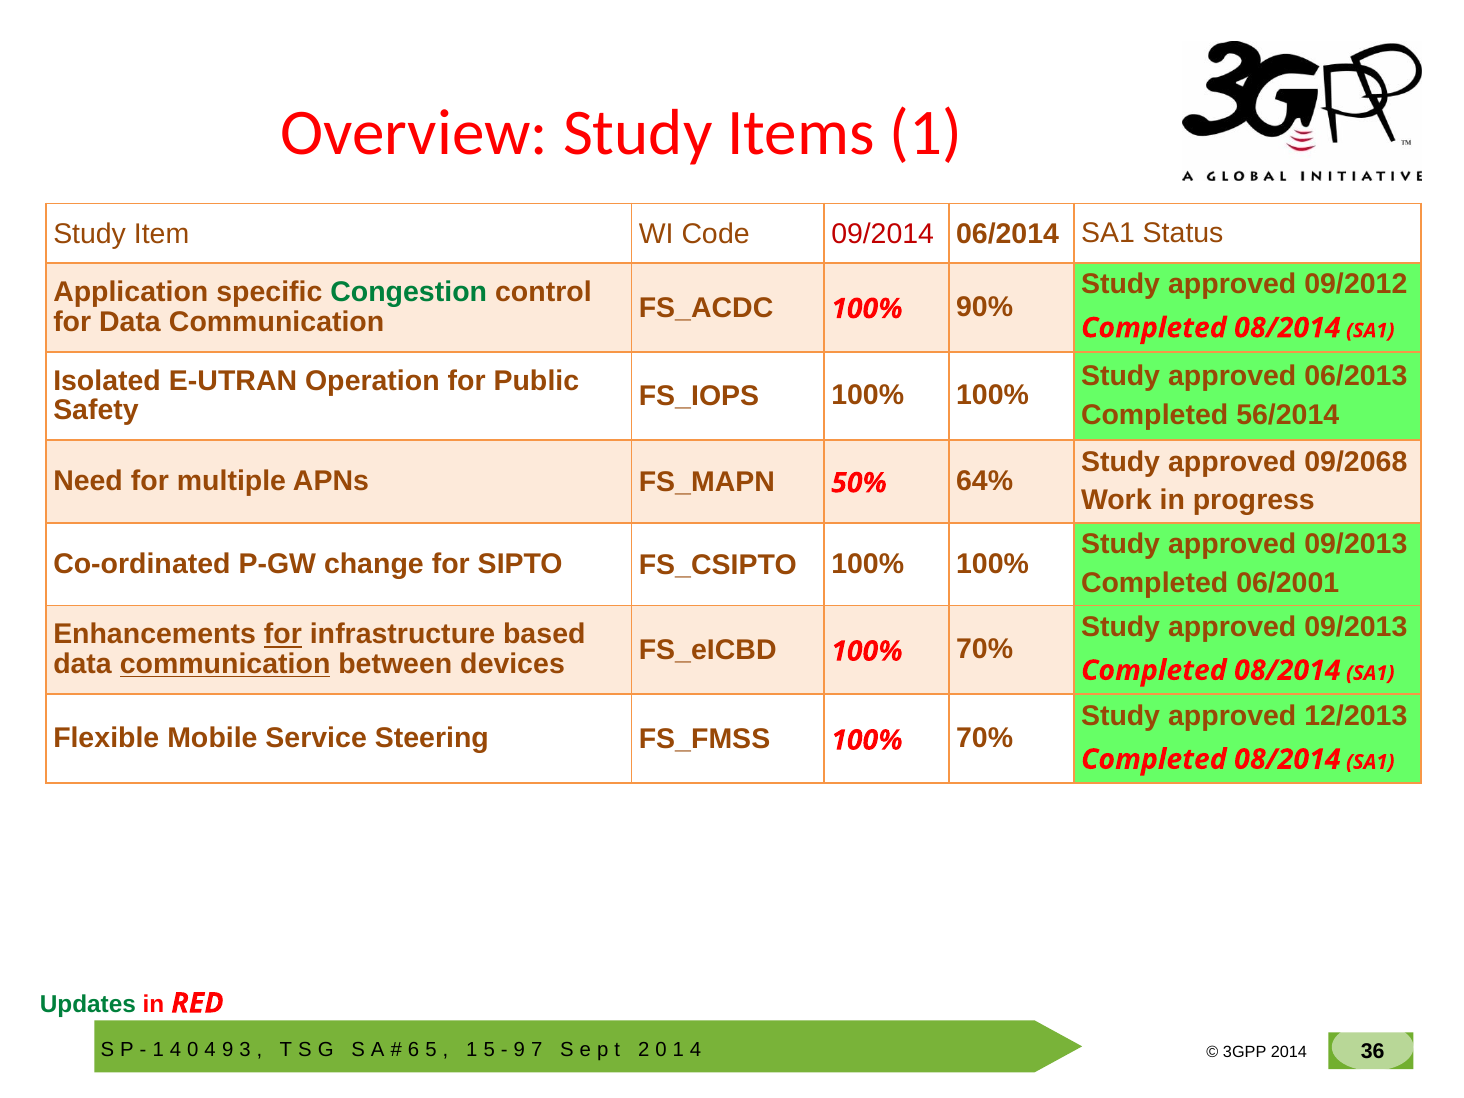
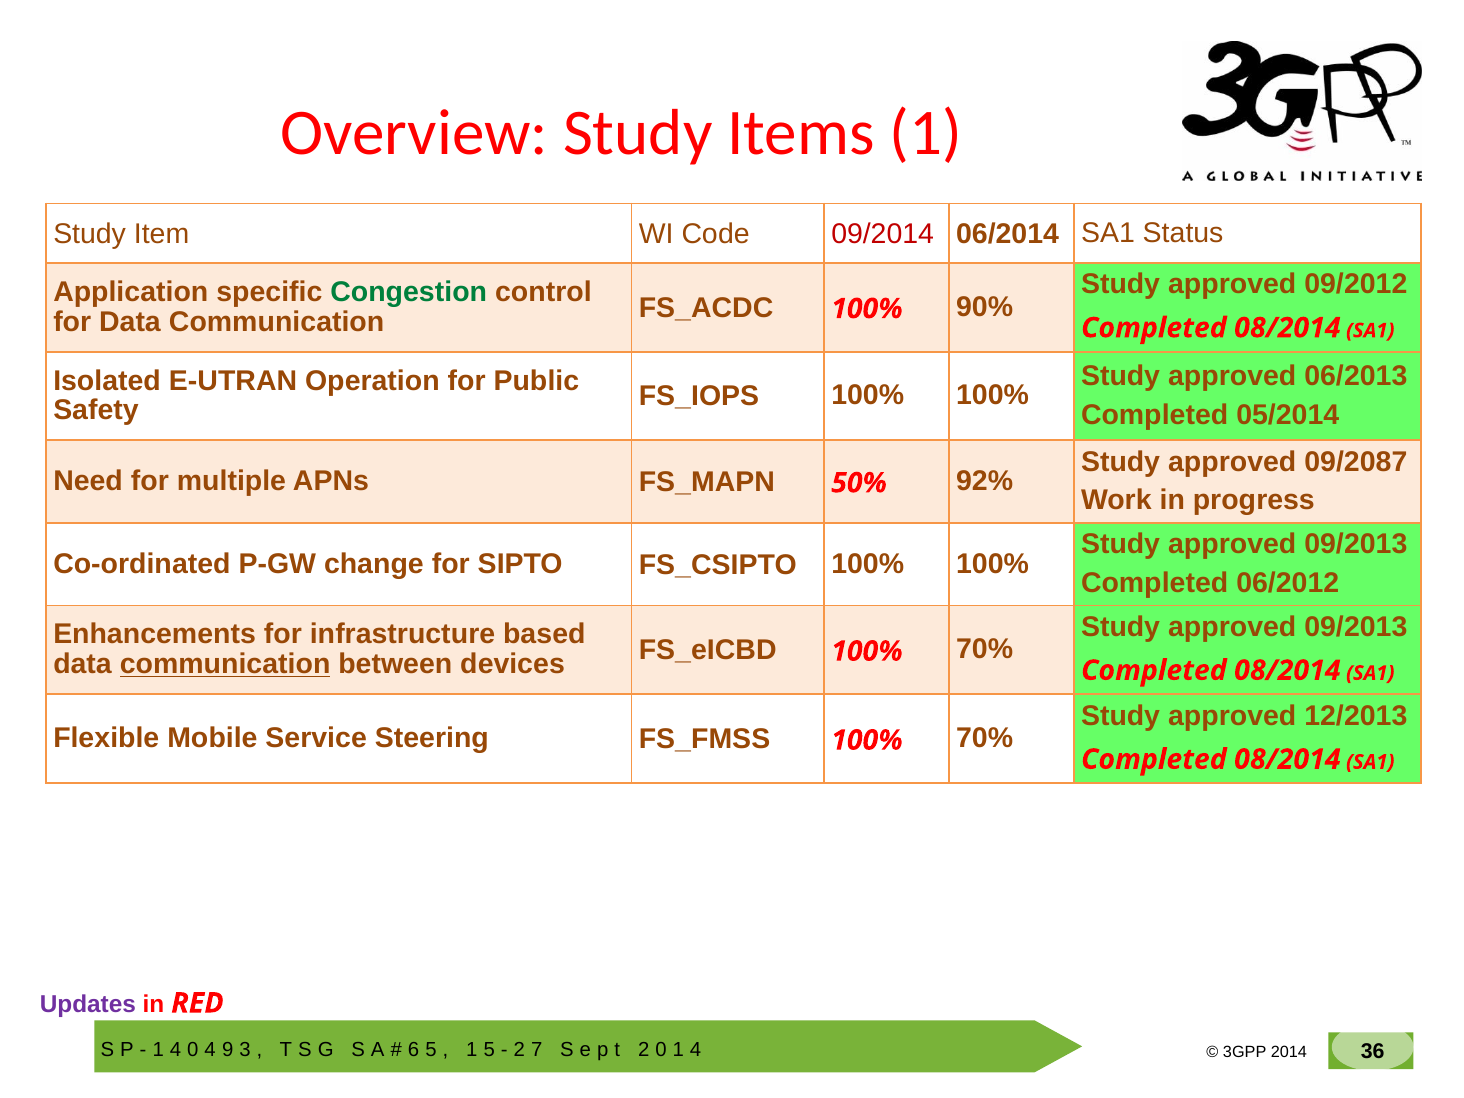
56/2014: 56/2014 -> 05/2014
09/2068: 09/2068 -> 09/2087
64%: 64% -> 92%
06/2001: 06/2001 -> 06/2012
for at (283, 635) underline: present -> none
Updates colour: green -> purple
9 at (519, 1050): 9 -> 2
